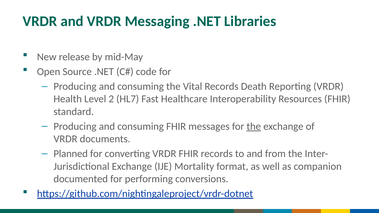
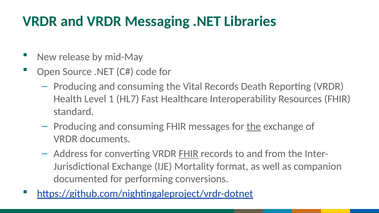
2: 2 -> 1
Planned: Planned -> Address
FHIR at (189, 154) underline: none -> present
